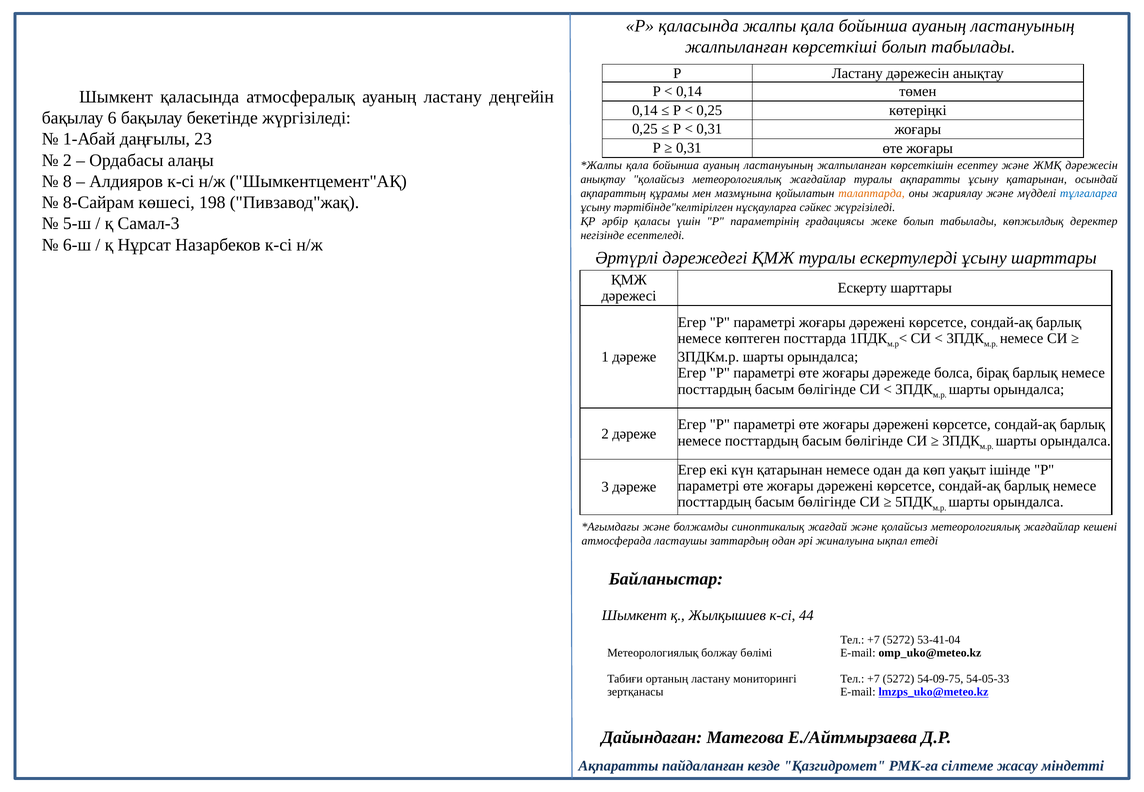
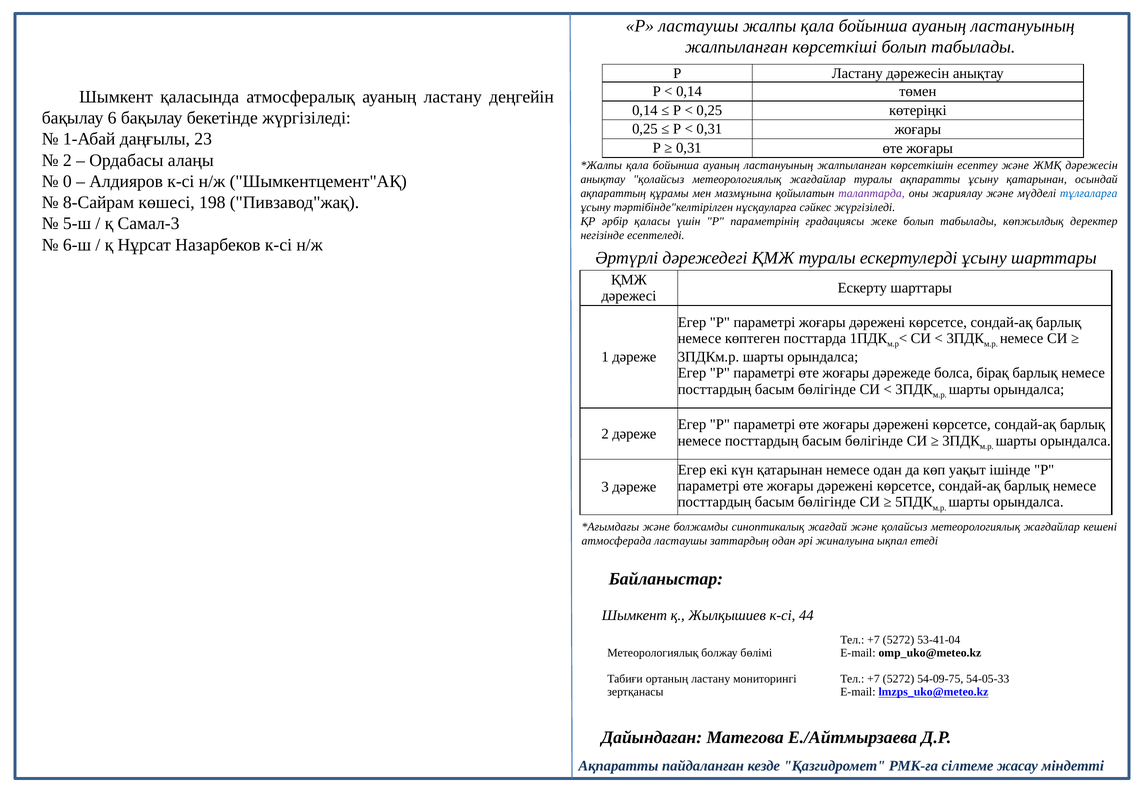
Р қаласында: қаласында -> ластаушы
8: 8 -> 0
талаптарда colour: orange -> purple
